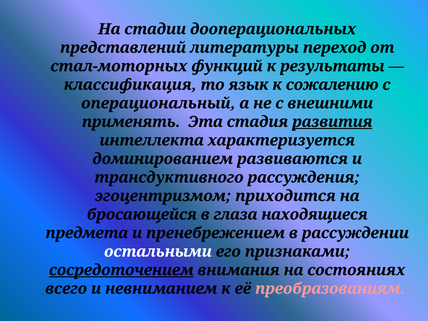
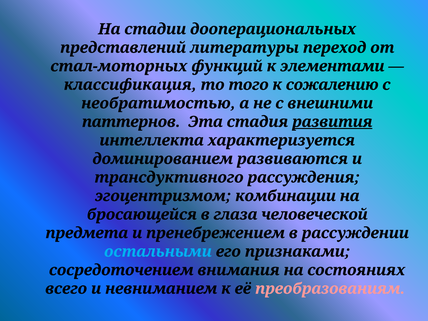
результаты: результаты -> элементами
язык: язык -> того
операциональный: операциональный -> необратимостью
применять: применять -> паттернов
приходится: приходится -> комбинации
находящиеся: находящиеся -> человеческой
остальными colour: white -> light blue
сосредоточением underline: present -> none
